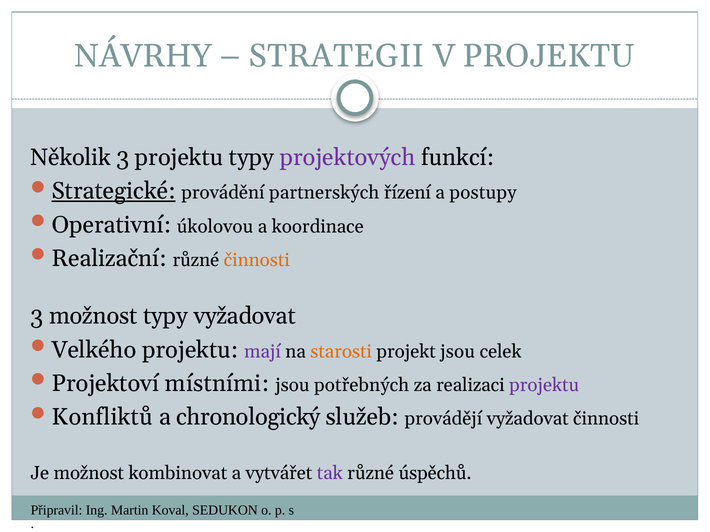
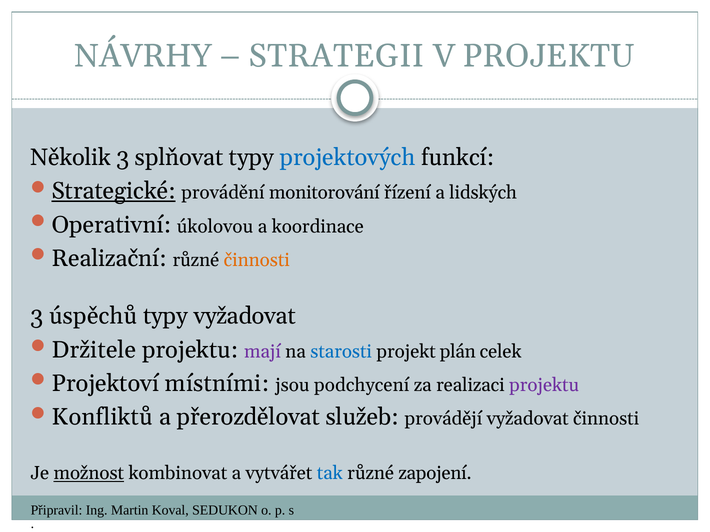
3 projektu: projektu -> splňovat
projektových colour: purple -> blue
partnerských: partnerských -> monitorování
postupy: postupy -> lidských
3 možnost: možnost -> úspěchů
Velkého: Velkého -> Držitele
starosti colour: orange -> blue
projekt jsou: jsou -> plán
potřebných: potřebných -> podchycení
chronologický: chronologický -> přerozdělovat
možnost at (89, 474) underline: none -> present
tak colour: purple -> blue
úspěchů: úspěchů -> zapojení
